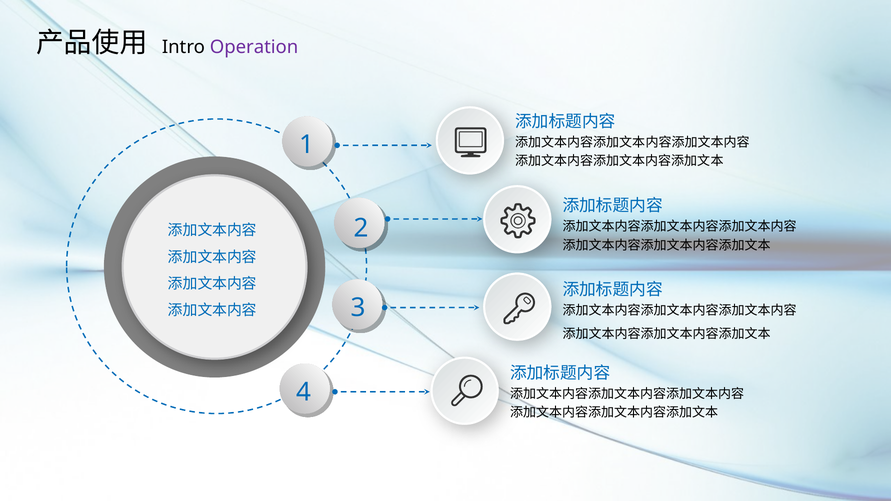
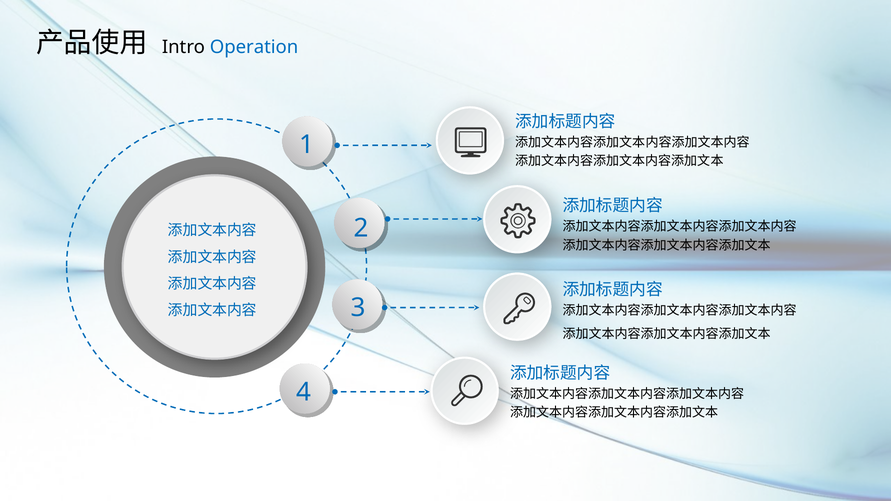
Operation colour: purple -> blue
